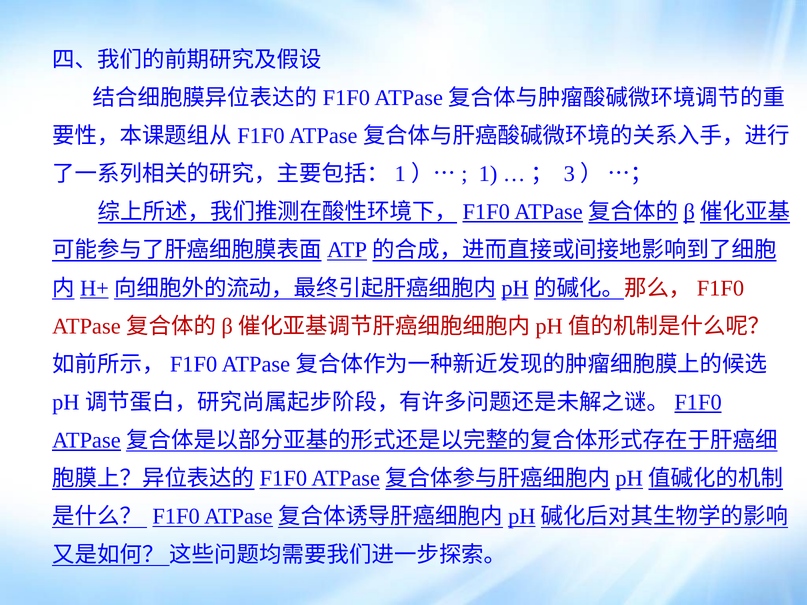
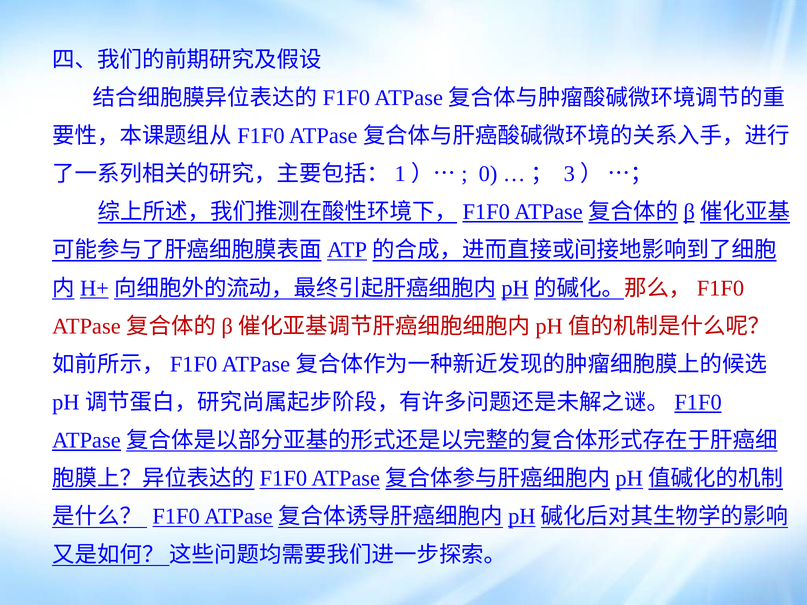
1: 1 -> 0
